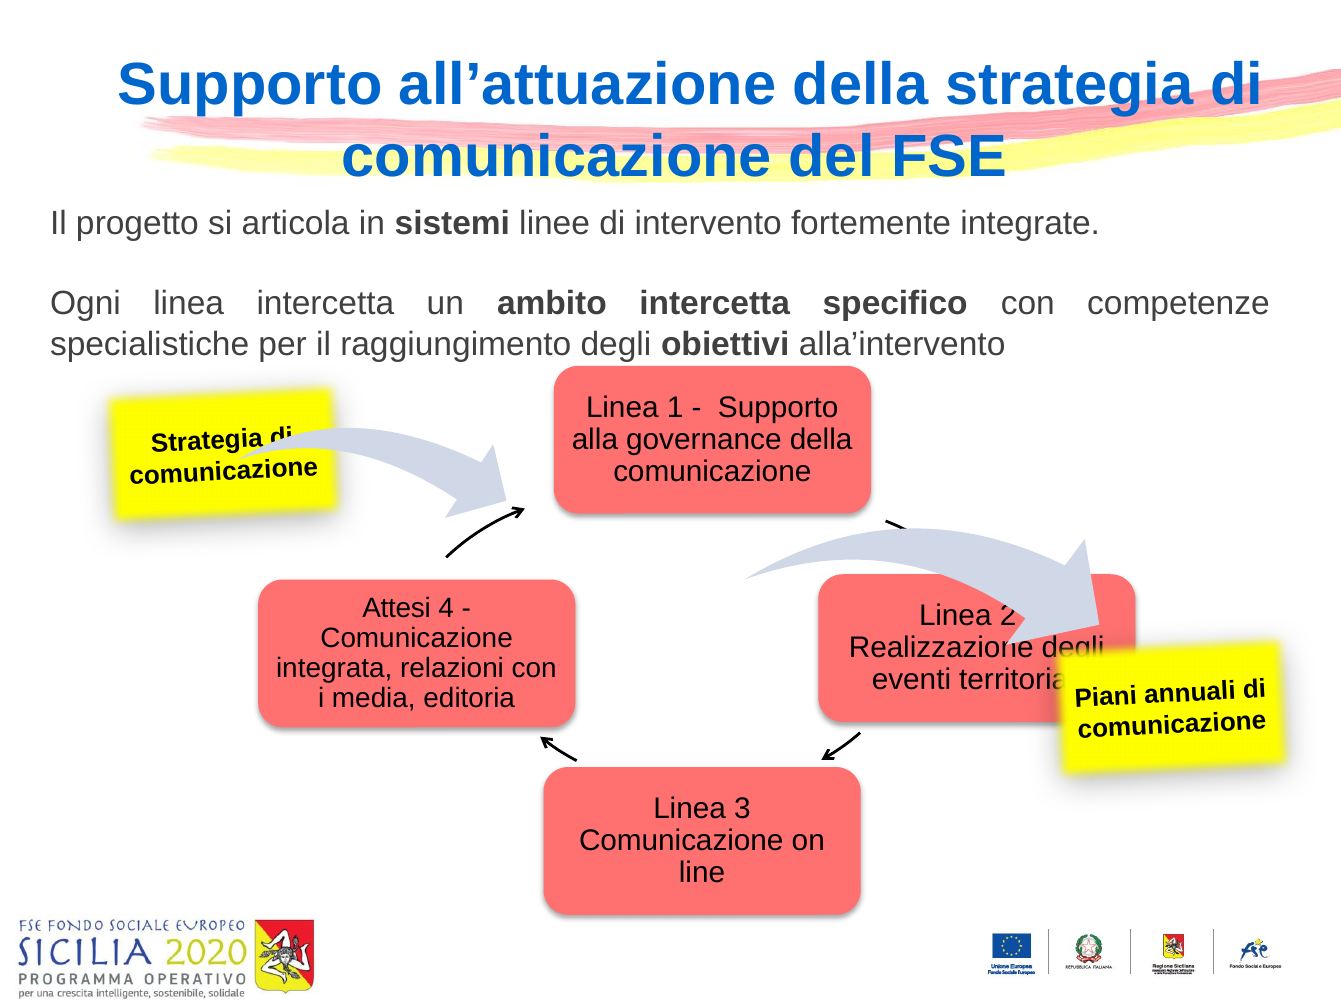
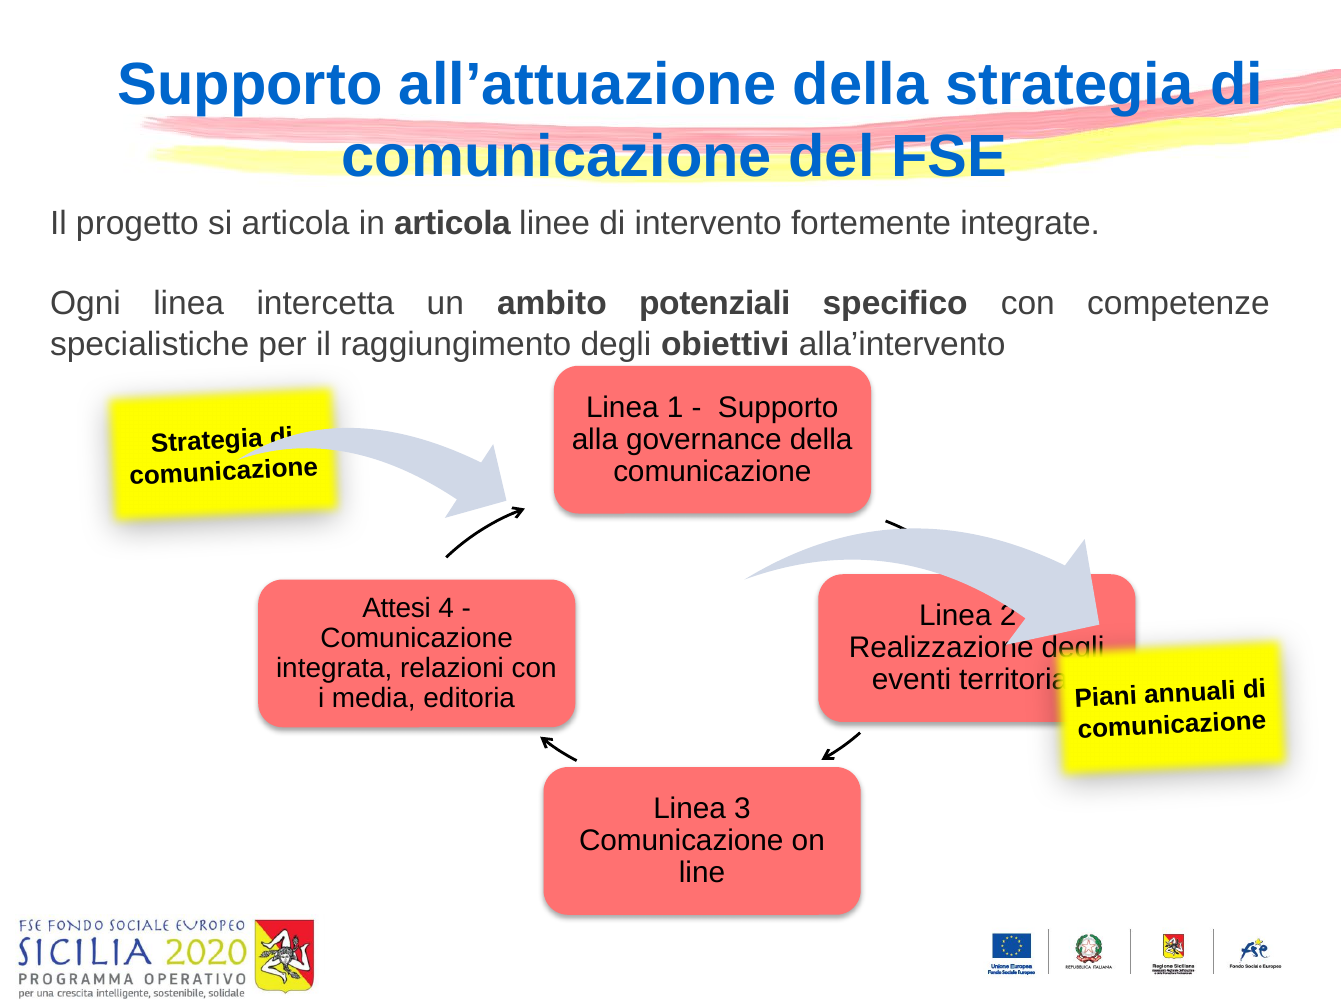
in sistemi: sistemi -> articola
ambito intercetta: intercetta -> potenziali
